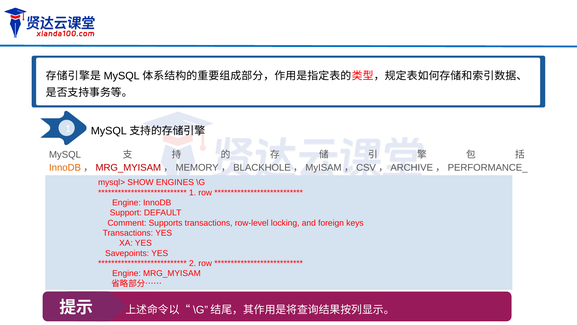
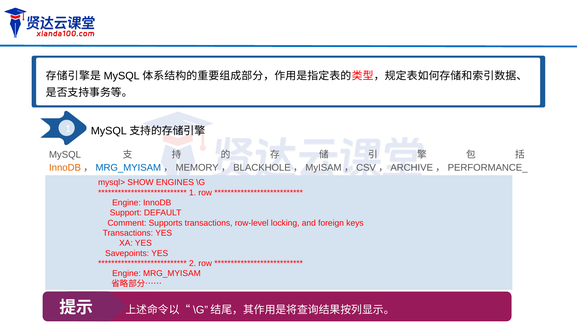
MRG_MYISAM at (128, 168) colour: red -> blue
